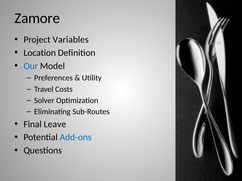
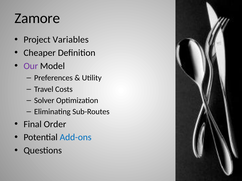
Location: Location -> Cheaper
Our colour: blue -> purple
Leave: Leave -> Order
